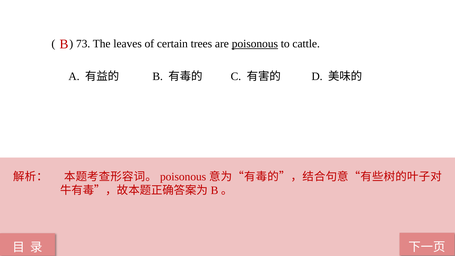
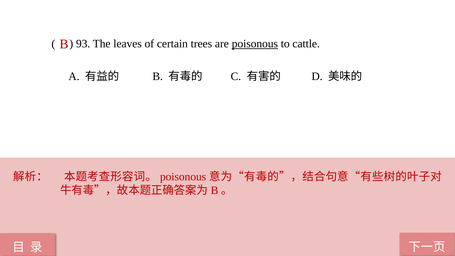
73: 73 -> 93
